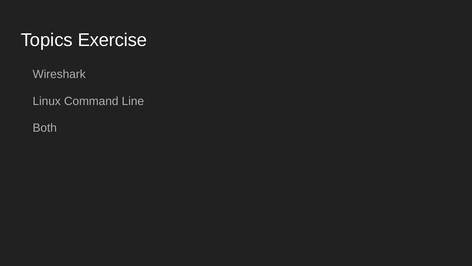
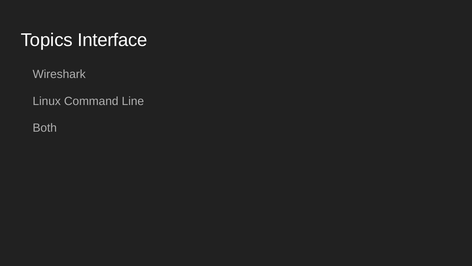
Exercise: Exercise -> Interface
